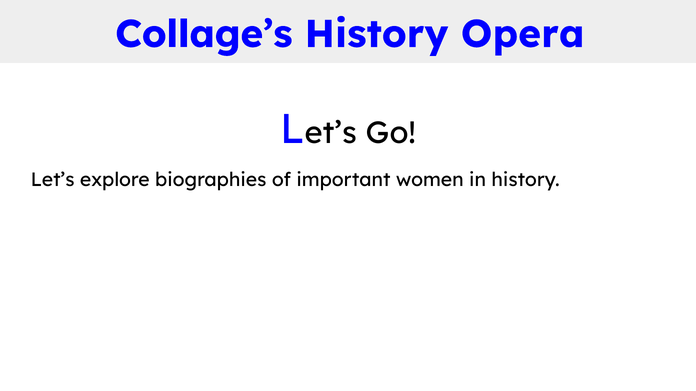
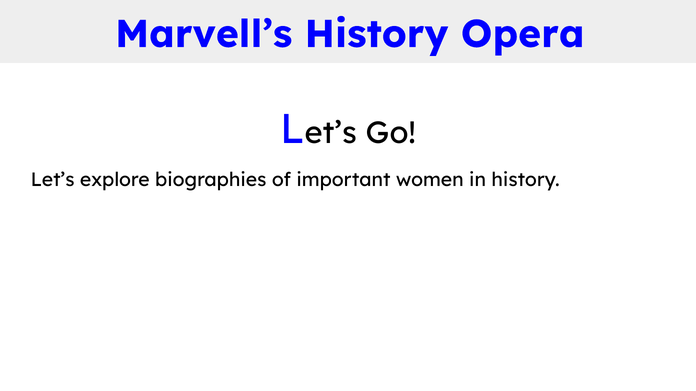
Collage’s: Collage’s -> Marvell’s
